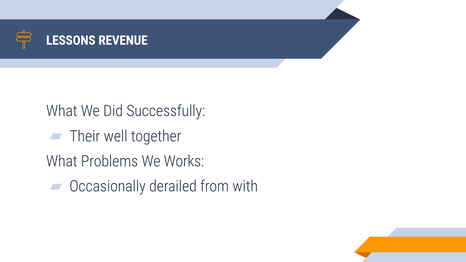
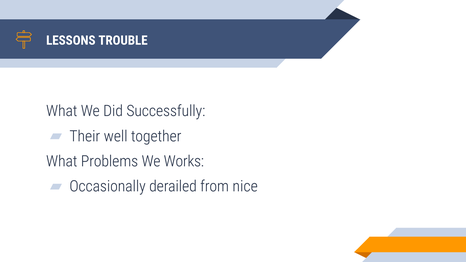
REVENUE: REVENUE -> TROUBLE
with: with -> nice
